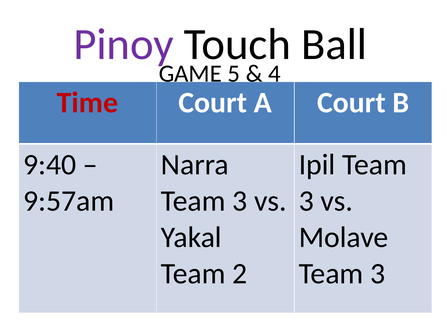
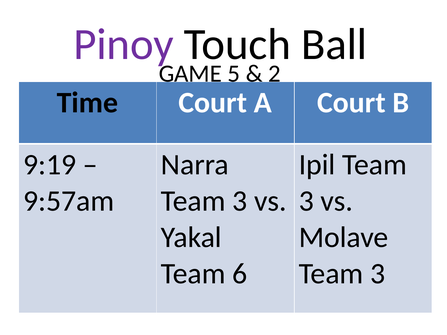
4: 4 -> 2
Time colour: red -> black
9:40: 9:40 -> 9:19
2: 2 -> 6
